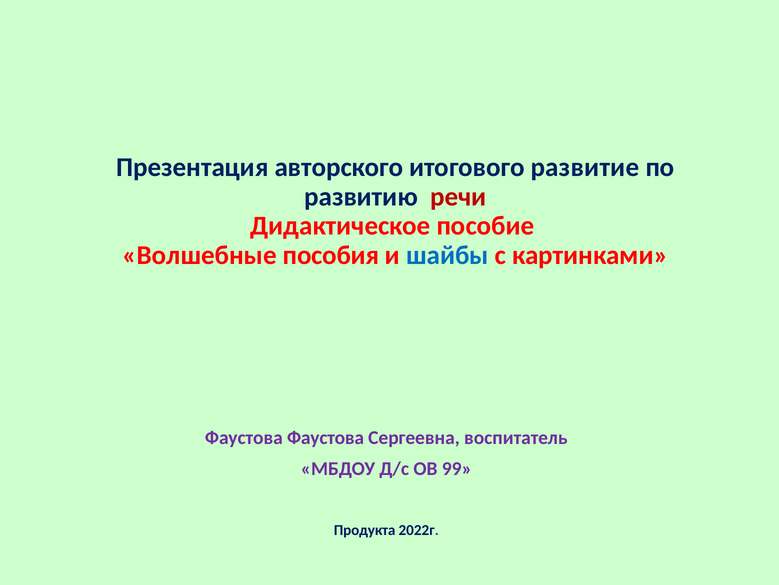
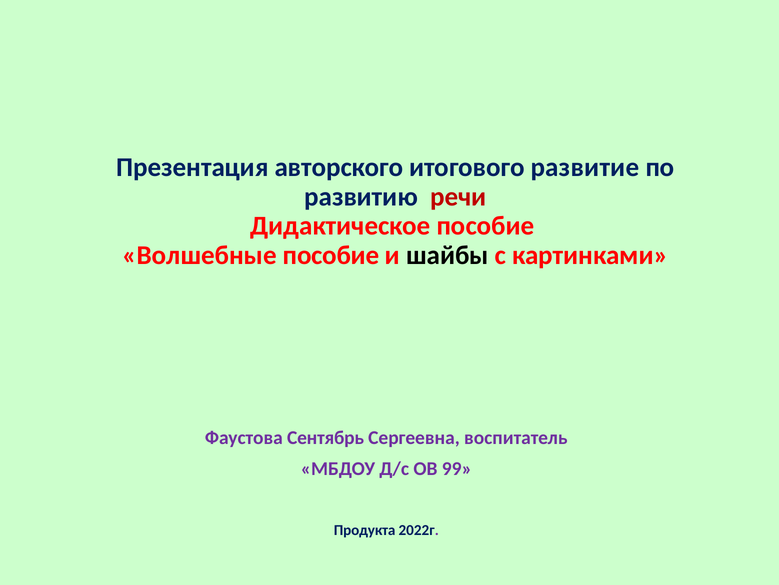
Волшебные пособия: пособия -> пособие
шайбы colour: blue -> black
Фаустова Фаустова: Фаустова -> Сентябрь
